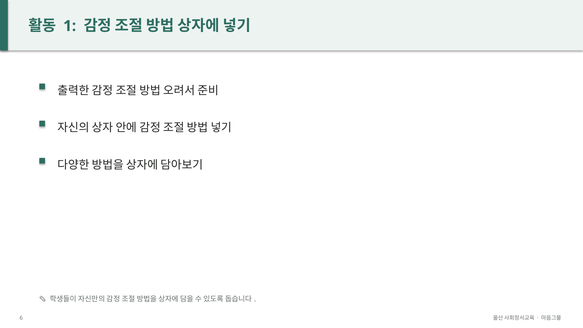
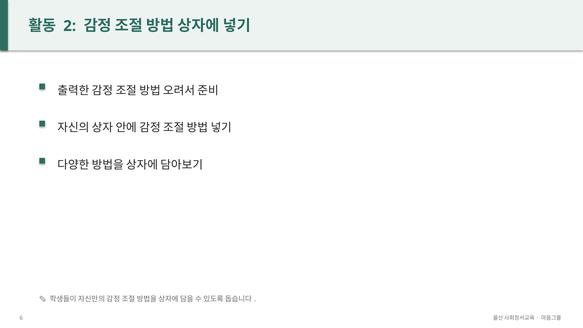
1: 1 -> 2
